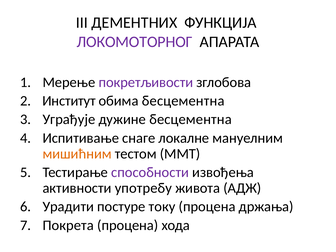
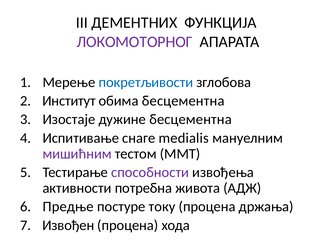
покретљивости colour: purple -> blue
Уграђује: Уграђује -> Изостаје
локалне: локалне -> medialis
мишићним colour: orange -> purple
употребу: употребу -> потребна
Урадити: Урадити -> Предње
Покрета: Покрета -> Извођен
